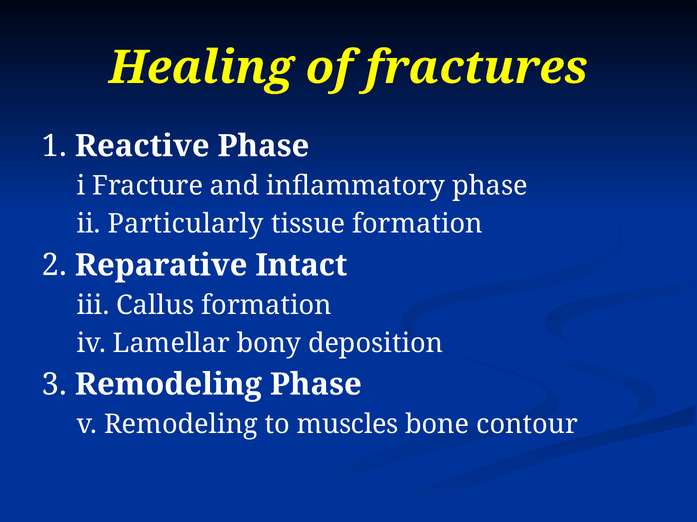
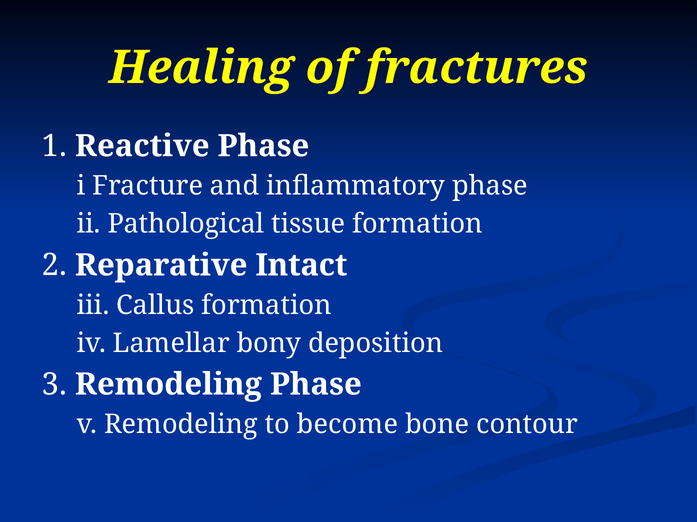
Particularly: Particularly -> Pathological
muscles: muscles -> become
